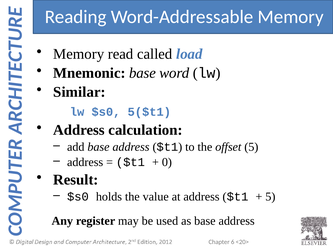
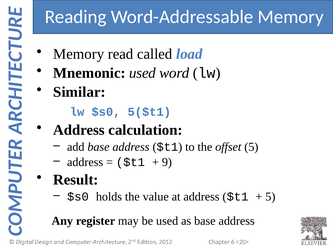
Mnemonic base: base -> used
0: 0 -> 9
